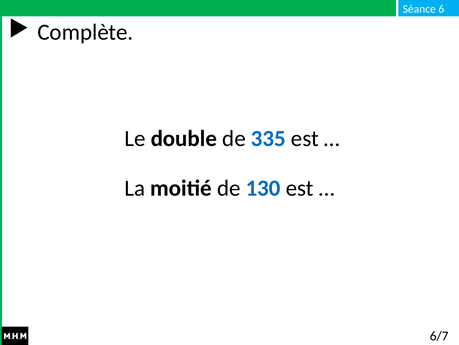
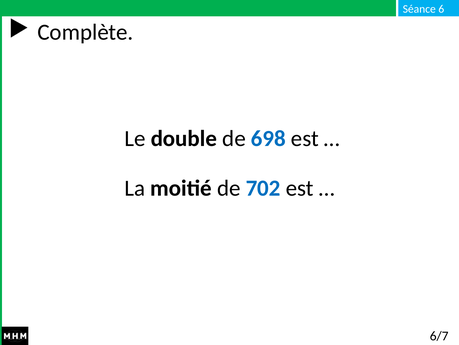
335: 335 -> 698
130: 130 -> 702
